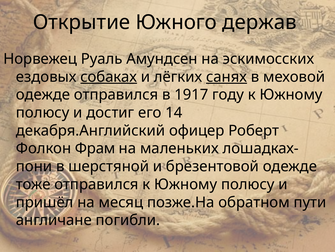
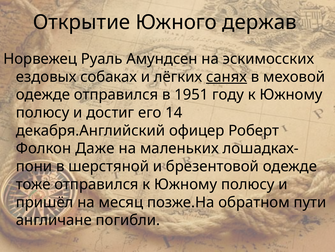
собаках underline: present -> none
1917: 1917 -> 1951
Фрам: Фрам -> Даже
